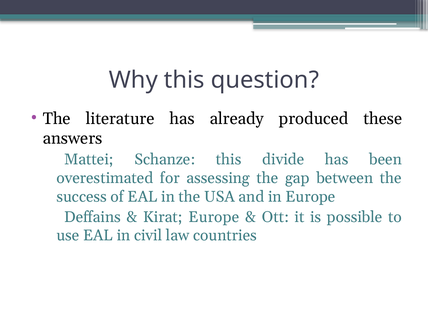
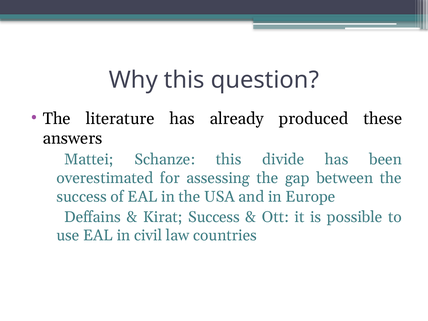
Kirat Europe: Europe -> Success
